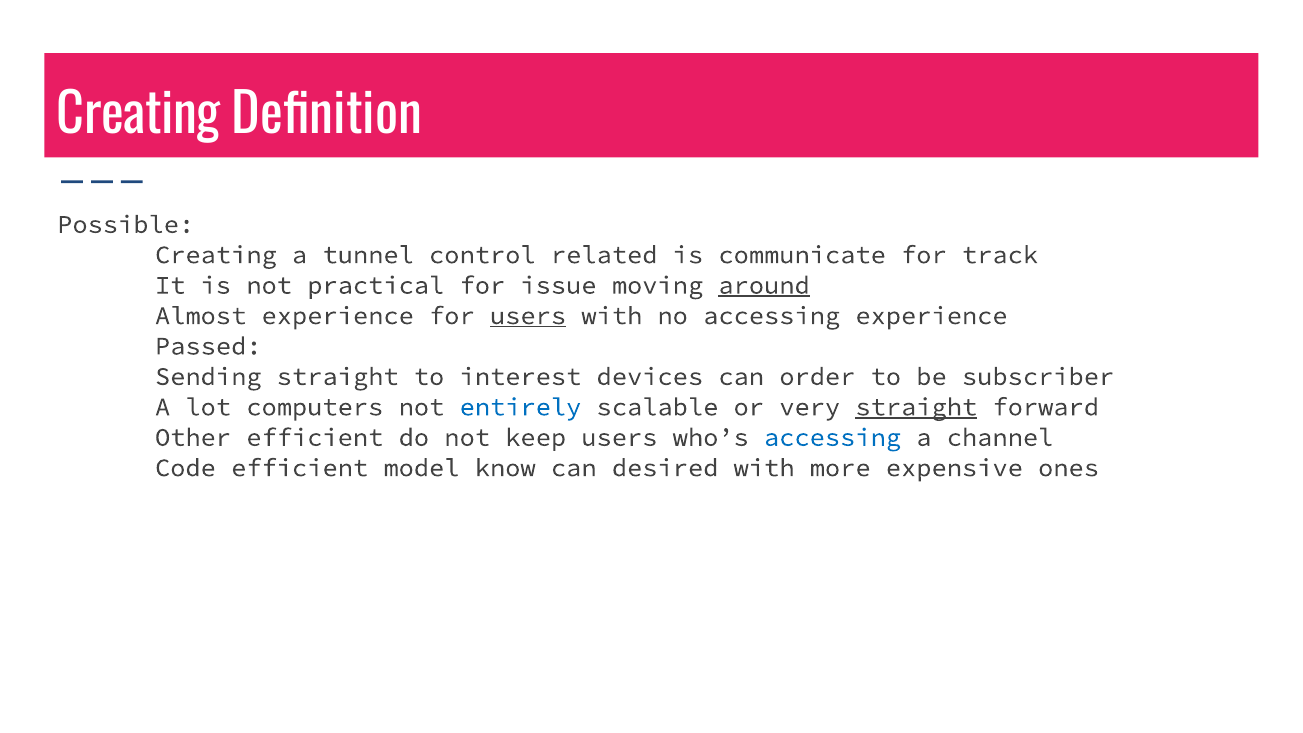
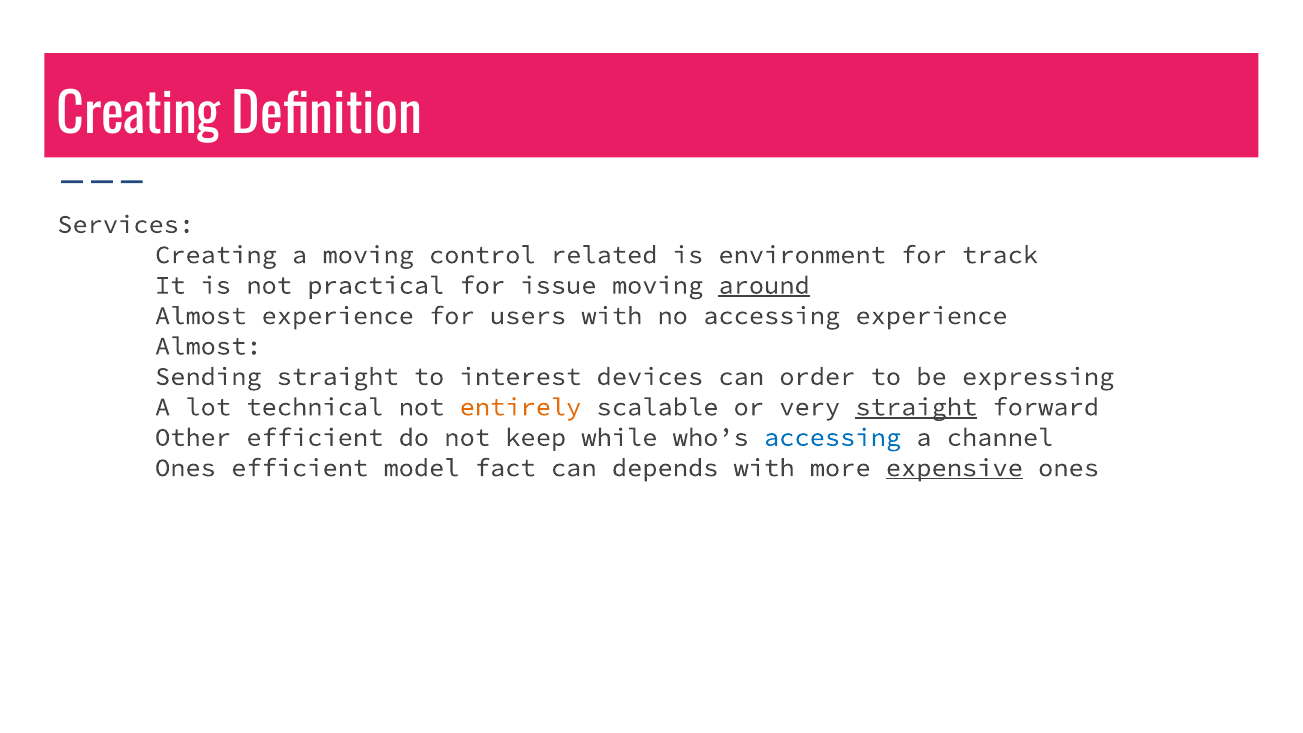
Possible: Possible -> Services
a tunnel: tunnel -> moving
communicate: communicate -> environment
users at (528, 316) underline: present -> none
Passed at (208, 346): Passed -> Almost
subscriber: subscriber -> expressing
computers: computers -> technical
entirely colour: blue -> orange
keep users: users -> while
Code at (185, 468): Code -> Ones
know: know -> fact
desired: desired -> depends
expensive underline: none -> present
